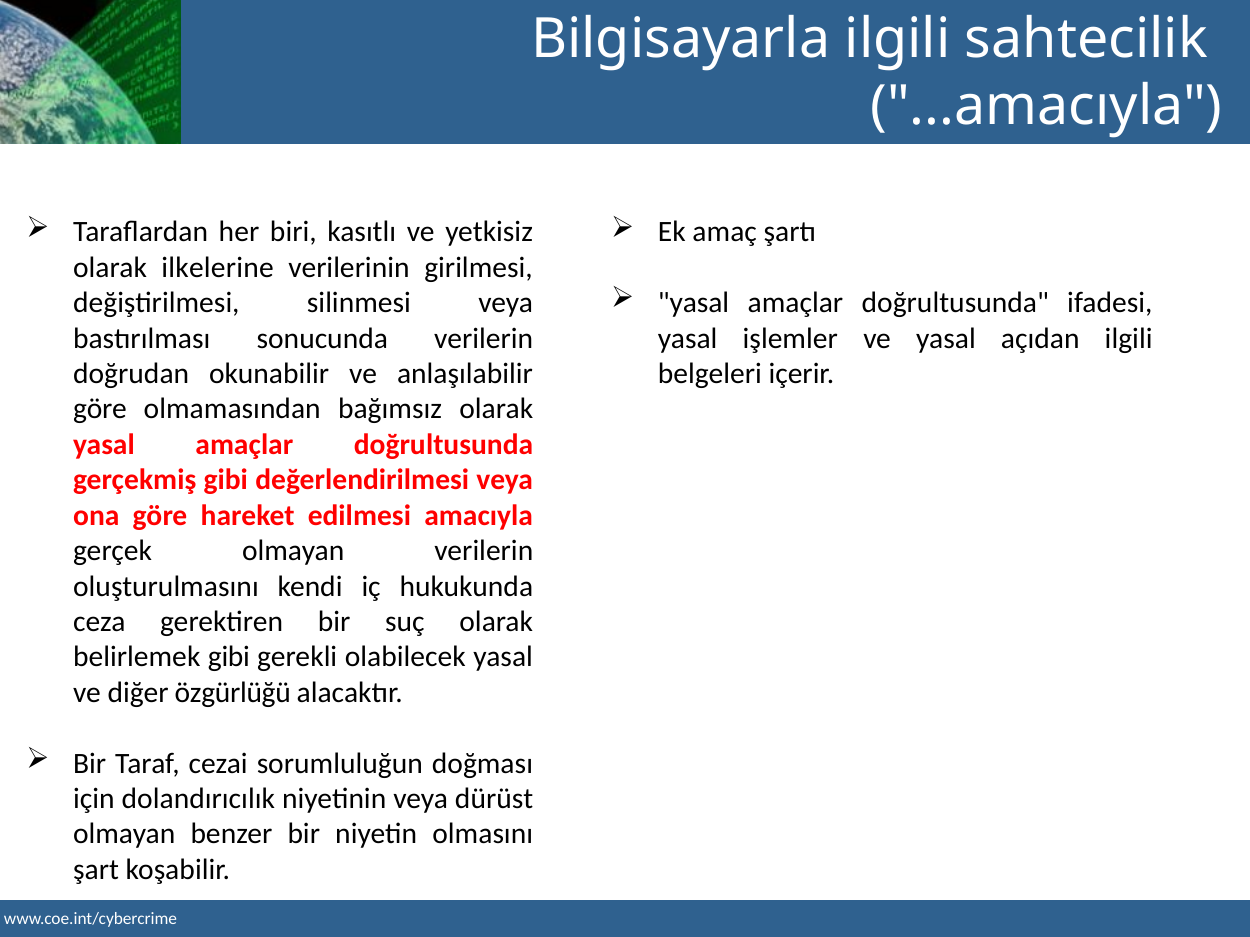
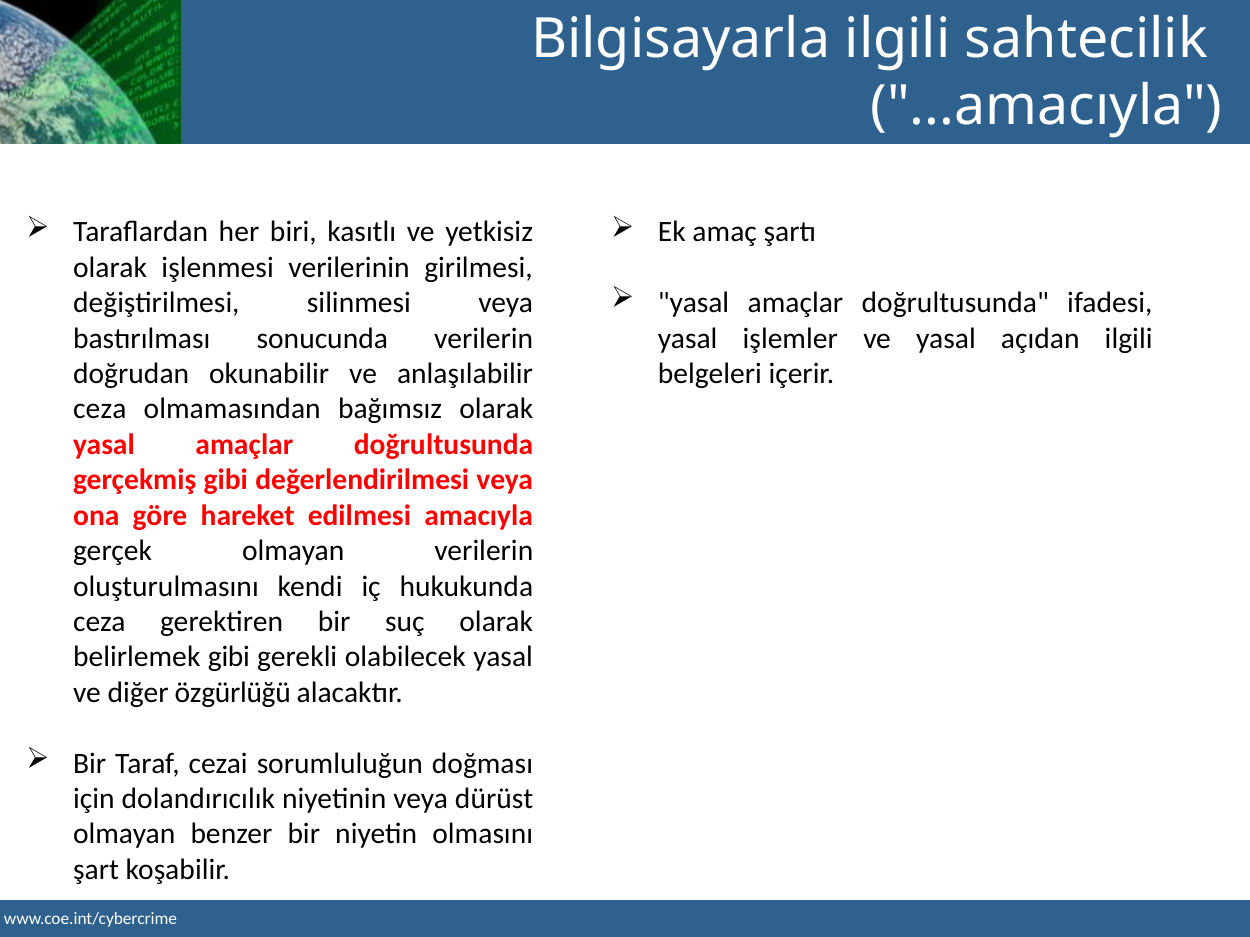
ilkelerine: ilkelerine -> işlenmesi
göre at (100, 409): göre -> ceza
